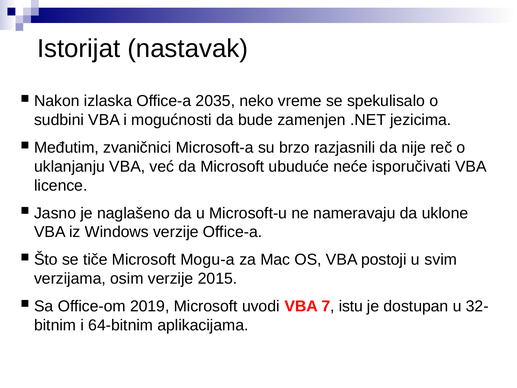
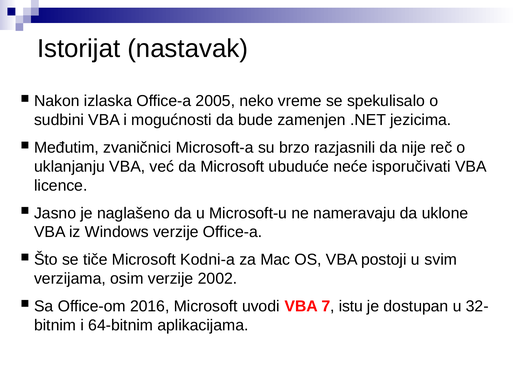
2035: 2035 -> 2005
Mogu-a: Mogu-a -> Kodni-a
2015: 2015 -> 2002
2019: 2019 -> 2016
